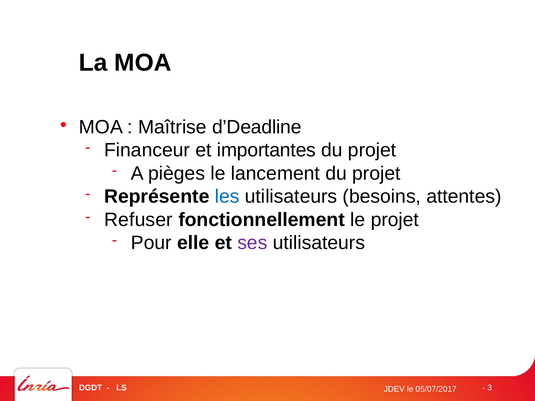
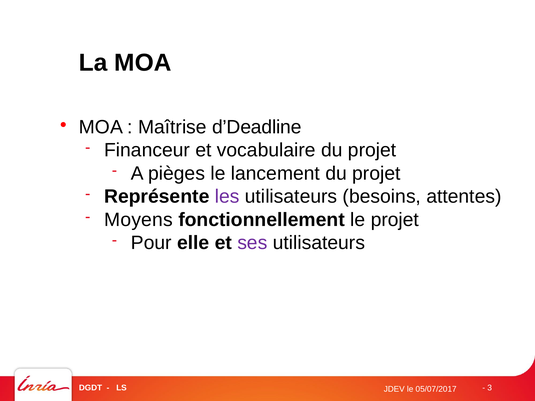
importantes: importantes -> vocabulaire
les colour: blue -> purple
Refuser: Refuser -> Moyens
